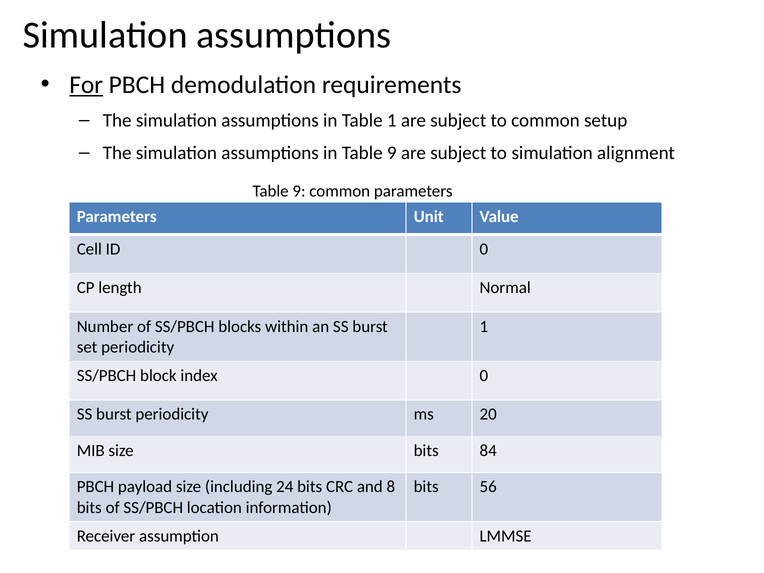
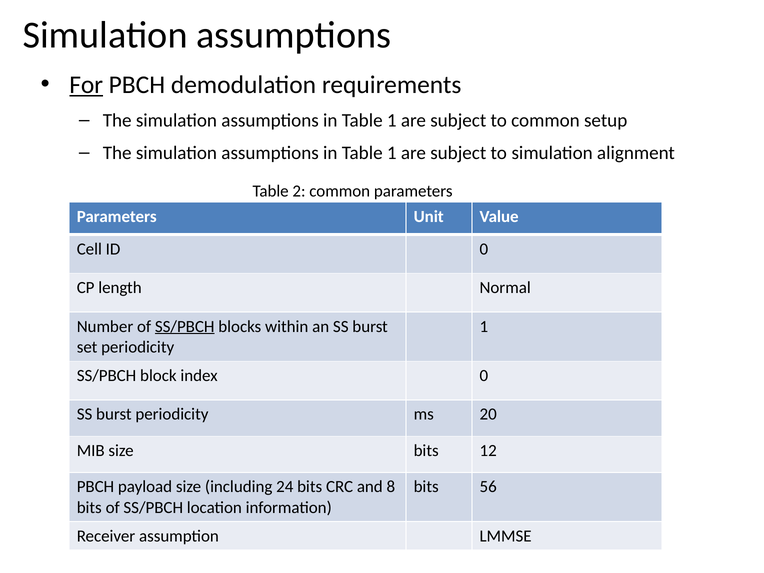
9 at (392, 153): 9 -> 1
9 at (299, 191): 9 -> 2
SS/PBCH at (185, 326) underline: none -> present
84: 84 -> 12
